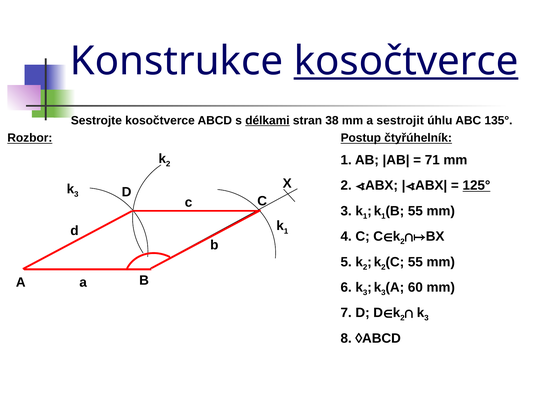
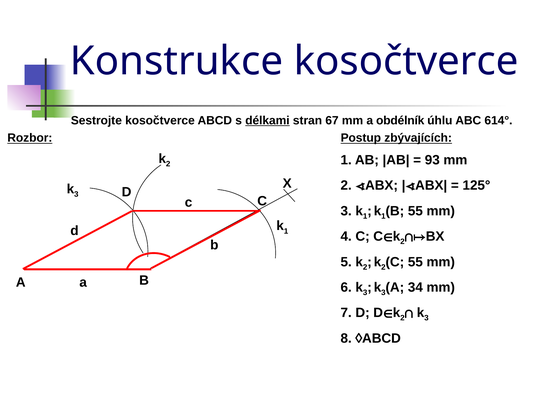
kosočtverce at (406, 61) underline: present -> none
38: 38 -> 67
sestrojit: sestrojit -> obdélník
135°: 135° -> 614°
čtyřúhelník: čtyřúhelník -> zbývajících
71: 71 -> 93
125° underline: present -> none
60: 60 -> 34
